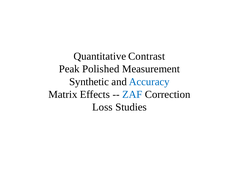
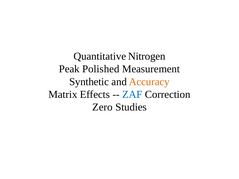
Contrast: Contrast -> Nitrogen
Accuracy colour: blue -> orange
Loss: Loss -> Zero
